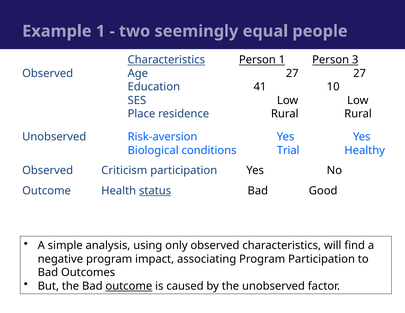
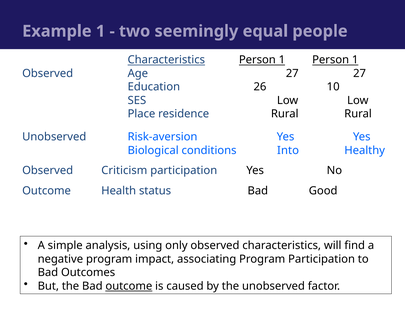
1 Person 3: 3 -> 1
41: 41 -> 26
Trial: Trial -> Into
status underline: present -> none
